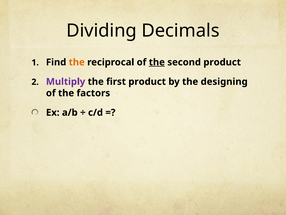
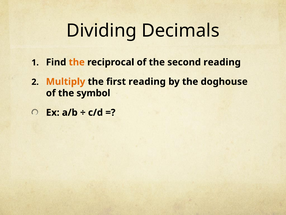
the at (157, 62) underline: present -> none
second product: product -> reading
Multiply colour: purple -> orange
first product: product -> reading
designing: designing -> doghouse
factors: factors -> symbol
